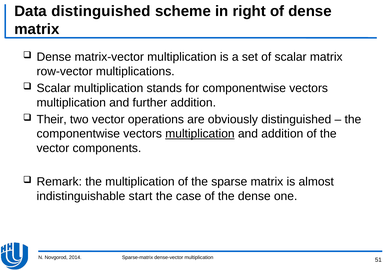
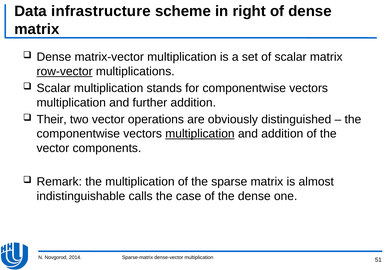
Data distinguished: distinguished -> infrastructure
row-vector underline: none -> present
start: start -> calls
